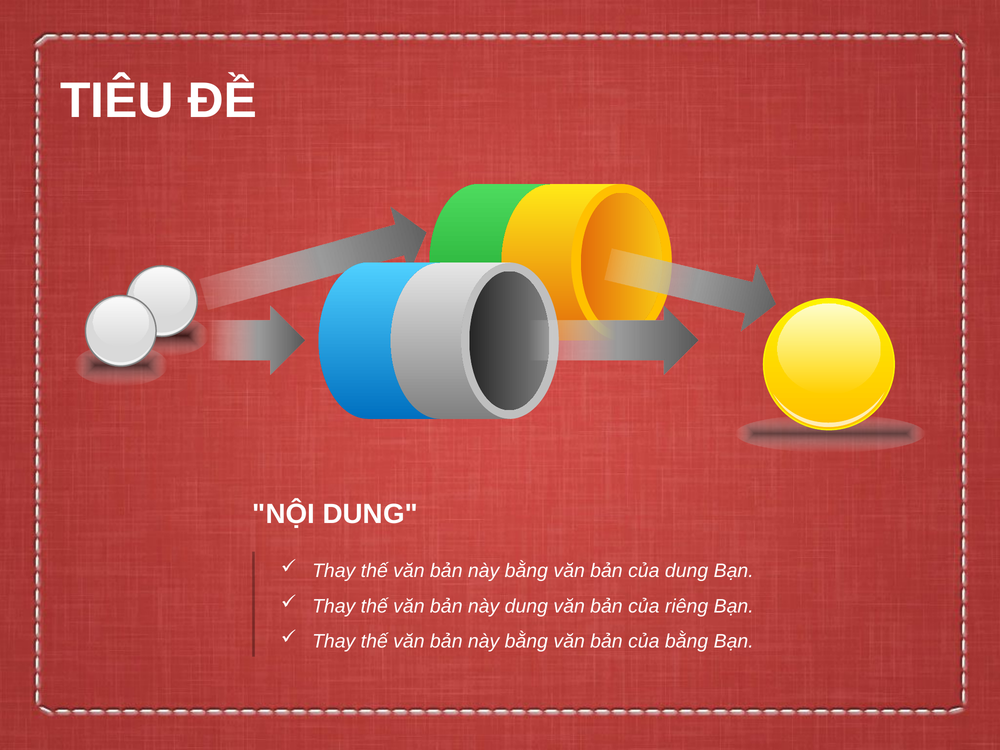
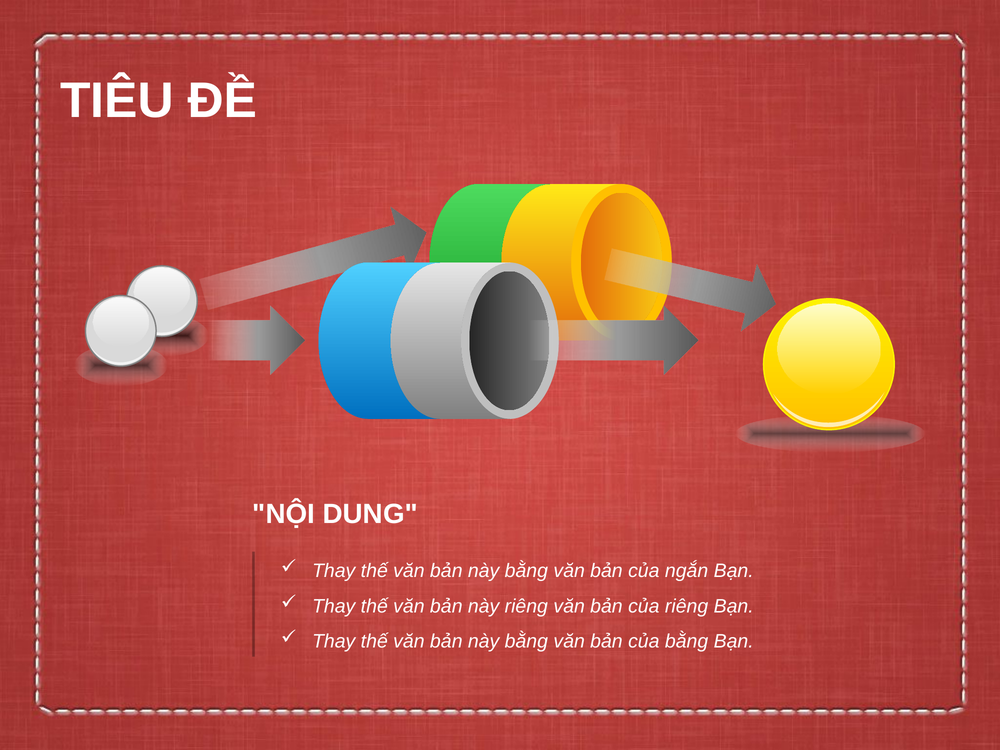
của dung: dung -> ngắn
này dung: dung -> riêng
